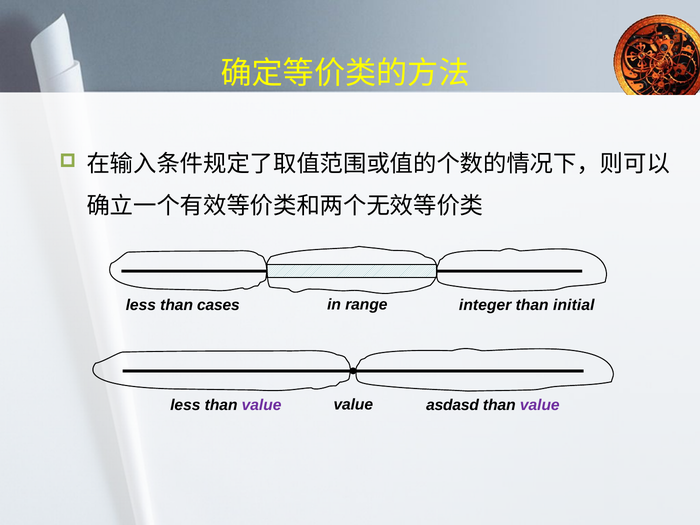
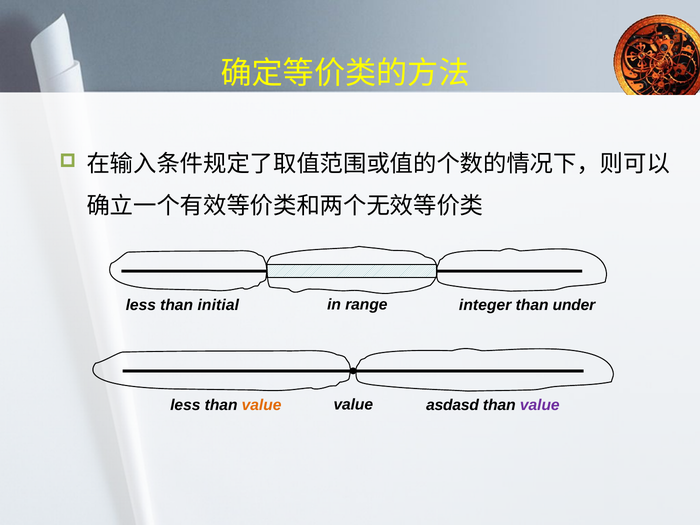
initial: initial -> under
cases: cases -> initial
value at (262, 405) colour: purple -> orange
